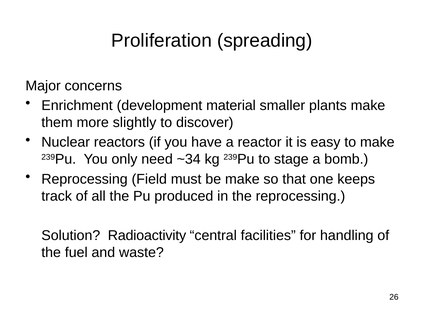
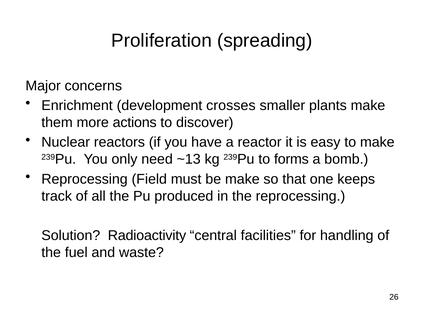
material: material -> crosses
slightly: slightly -> actions
~34: ~34 -> ~13
stage: stage -> forms
